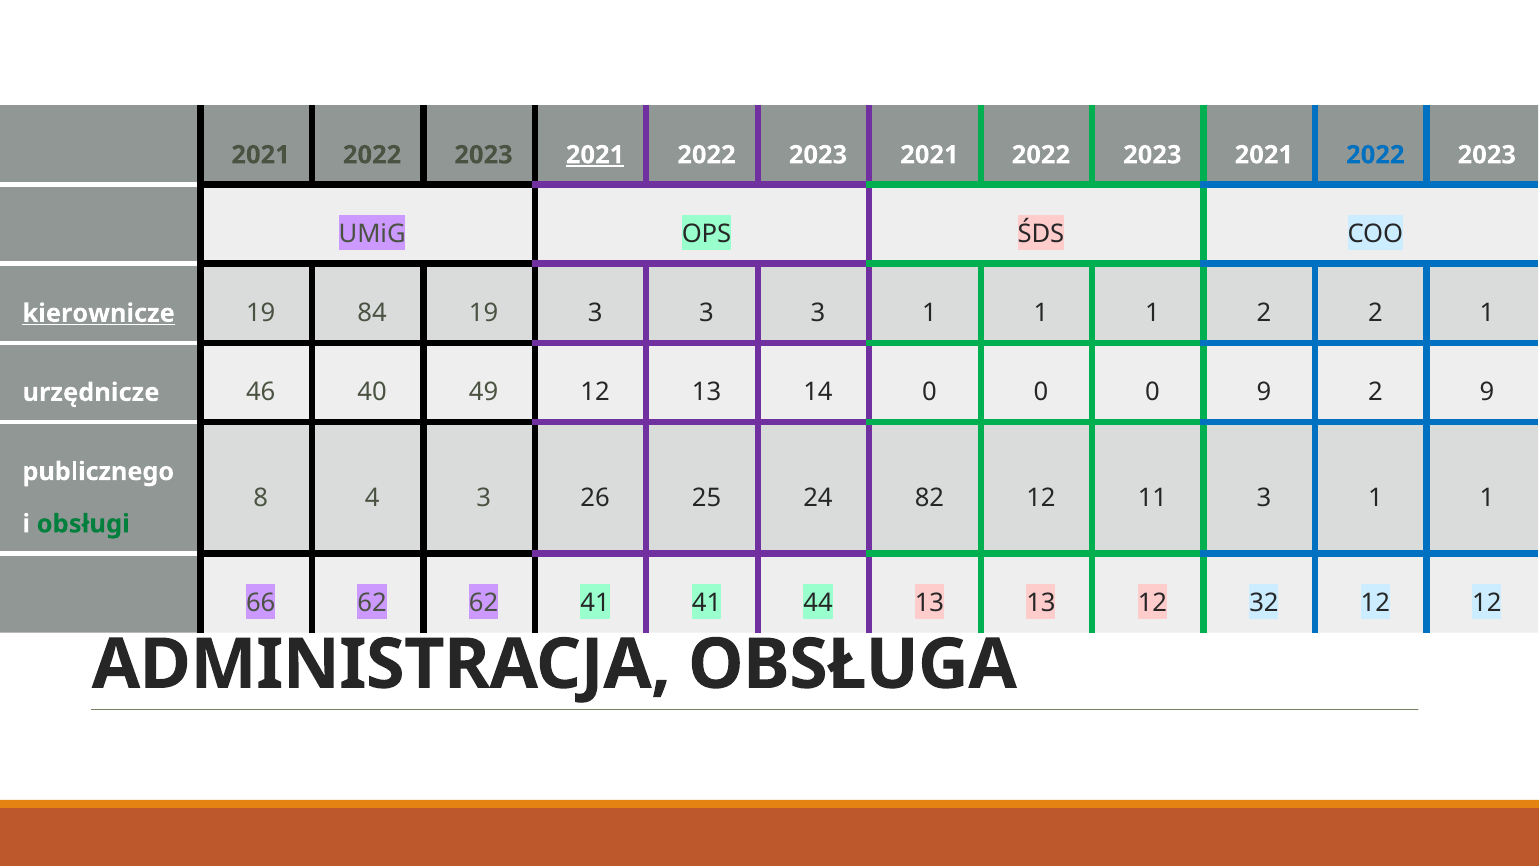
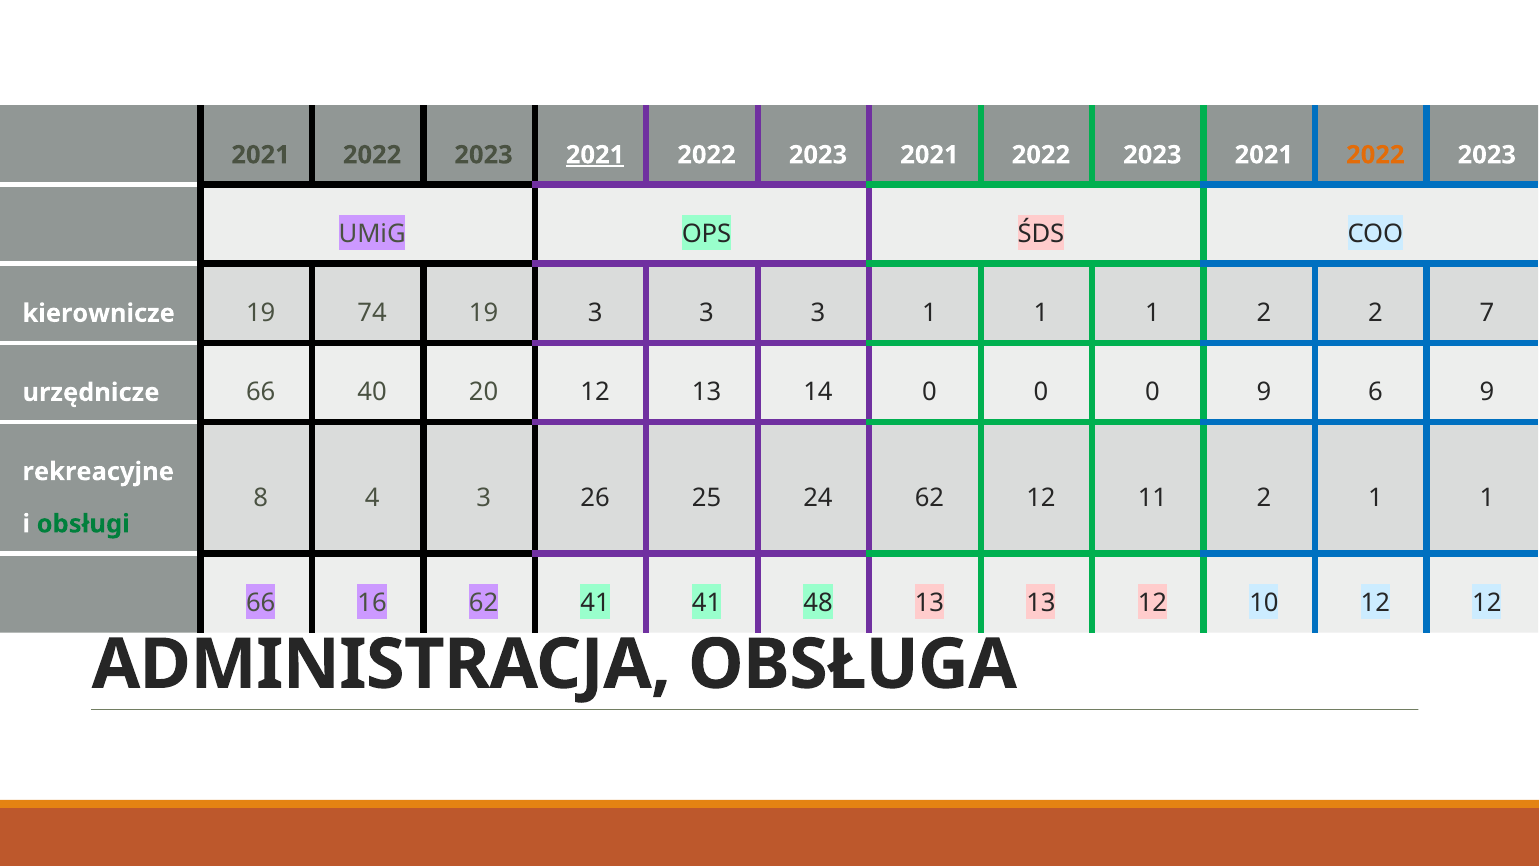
2022 at (1375, 155) colour: blue -> orange
kierownicze underline: present -> none
84: 84 -> 74
2 1: 1 -> 7
urzędnicze 46: 46 -> 66
49: 49 -> 20
9 2: 2 -> 6
publicznego: publicznego -> rekreacyjne
24 82: 82 -> 62
11 3: 3 -> 2
66 62: 62 -> 16
44: 44 -> 48
32: 32 -> 10
